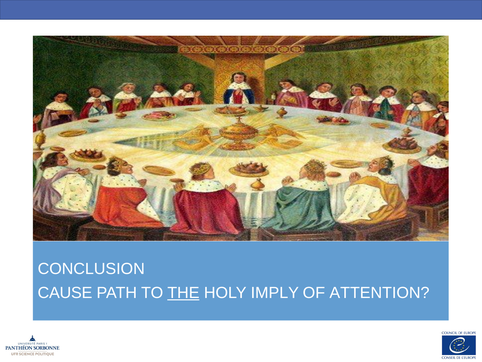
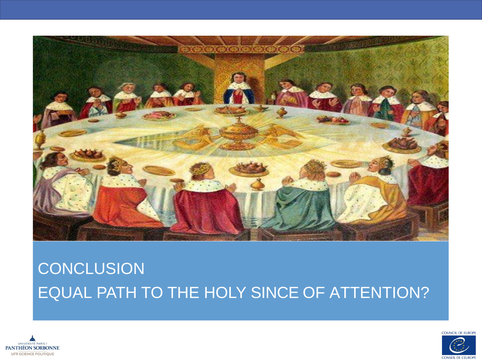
CAUSE: CAUSE -> EQUAL
THE underline: present -> none
IMPLY: IMPLY -> SINCE
